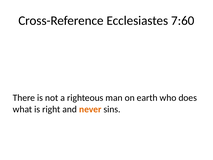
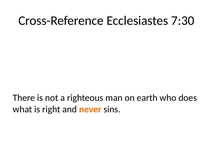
7:60: 7:60 -> 7:30
